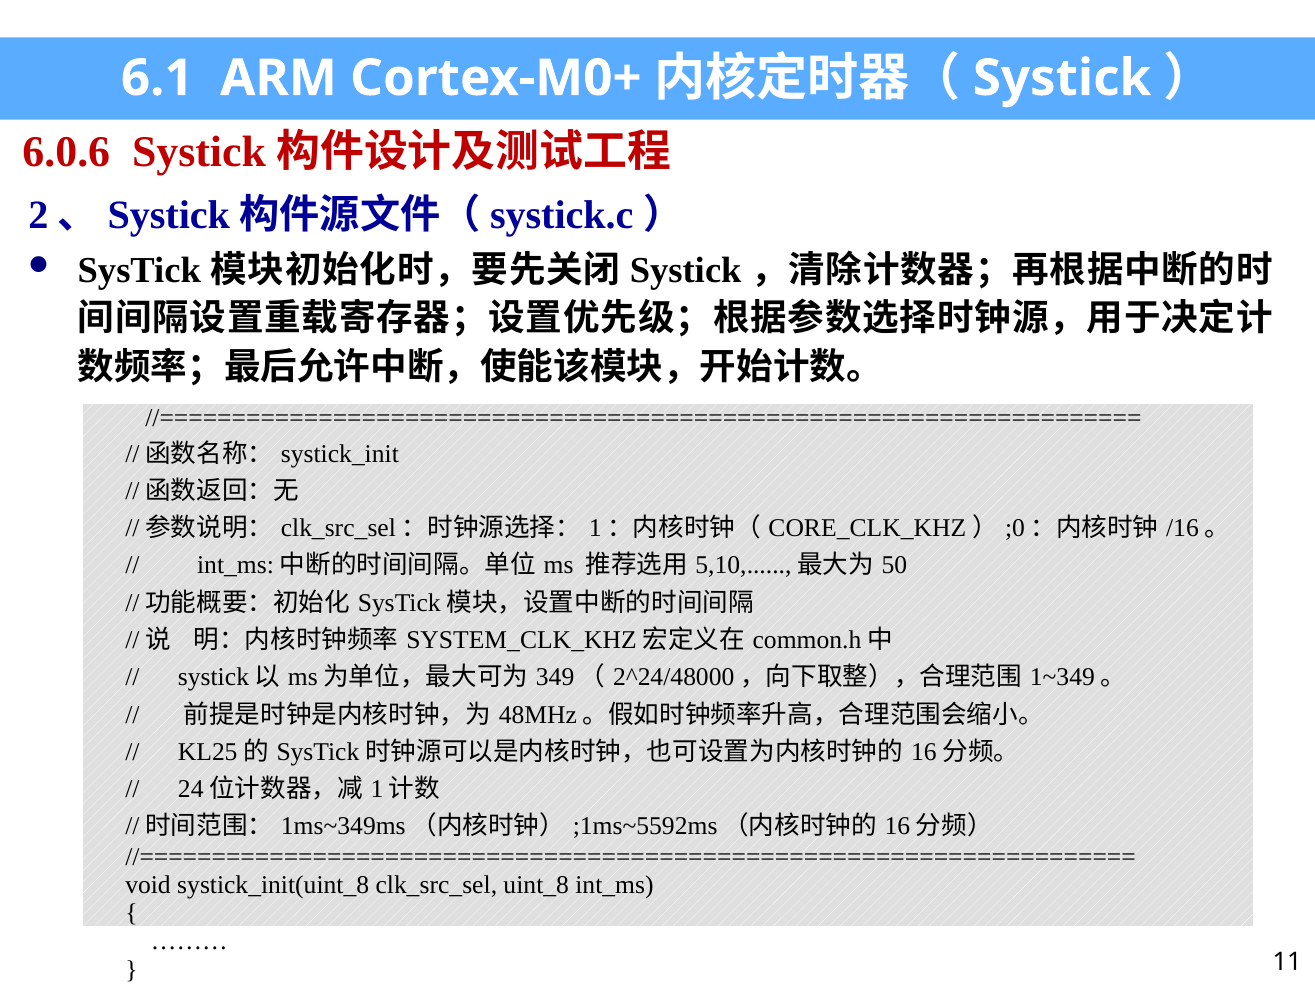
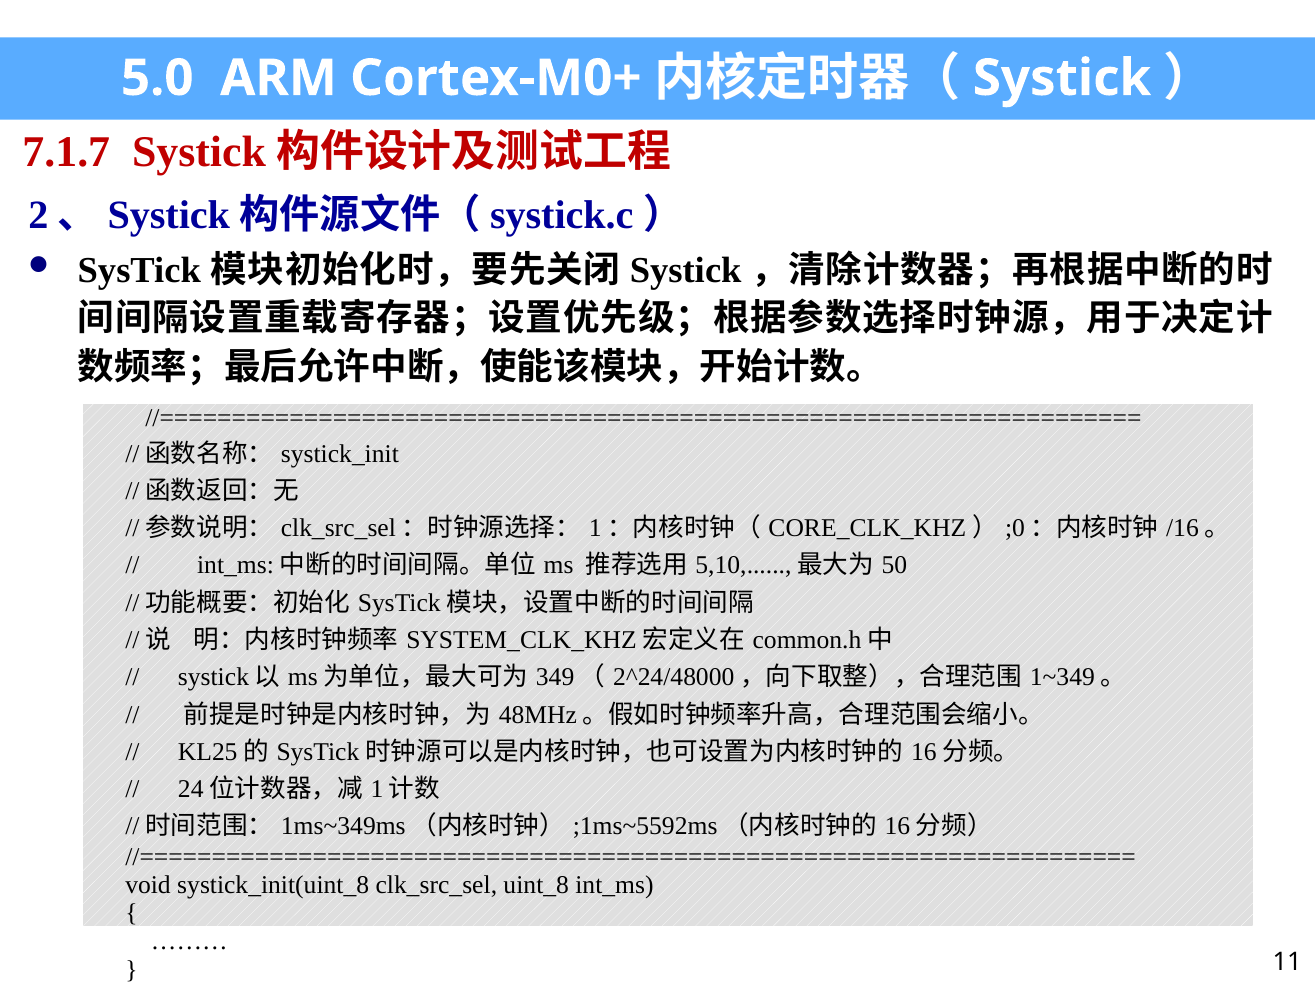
6.1: 6.1 -> 5.0
6.0.6: 6.0.6 -> 7.1.7
